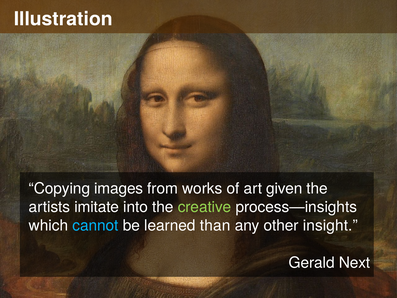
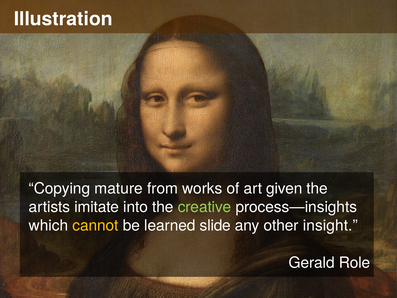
images: images -> mature
cannot colour: light blue -> yellow
than: than -> slide
Next: Next -> Role
